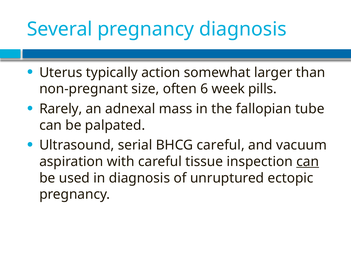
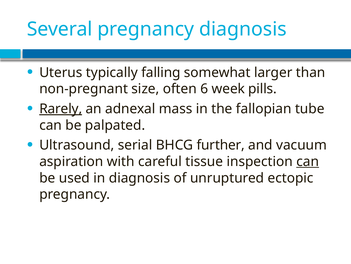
action: action -> falling
Rarely underline: none -> present
BHCG careful: careful -> further
